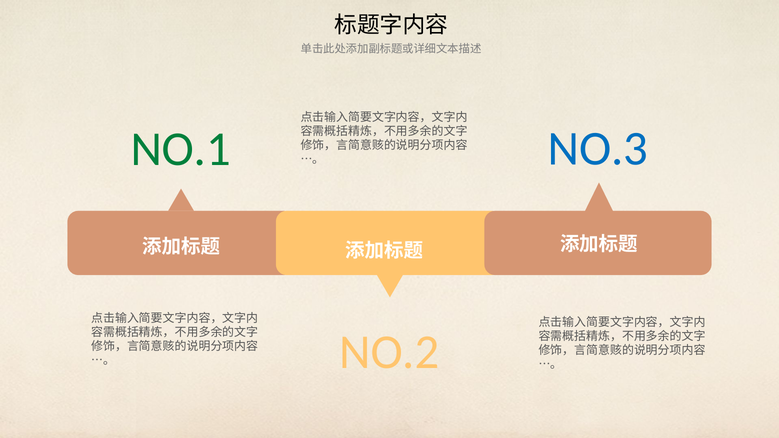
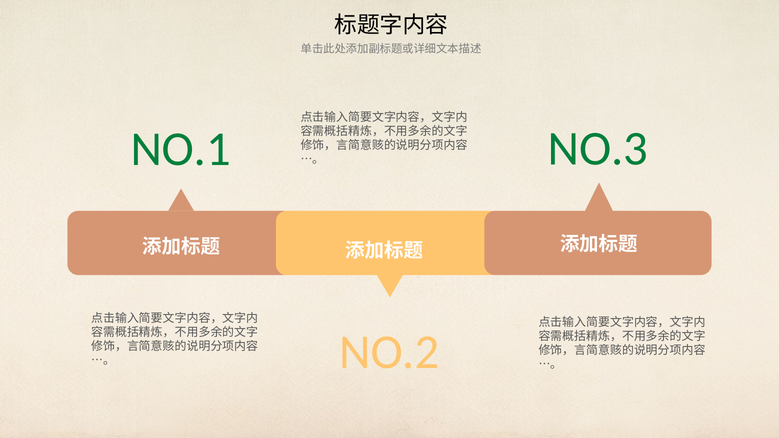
NO.3 colour: blue -> green
